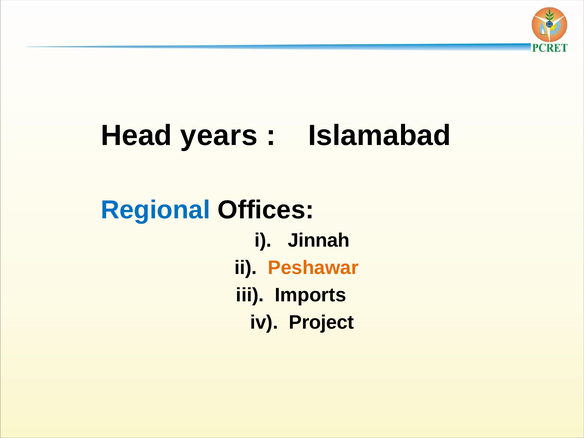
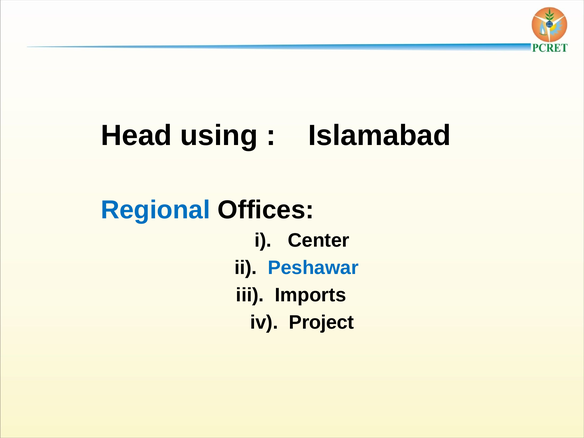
years: years -> using
Jinnah: Jinnah -> Center
Peshawar colour: orange -> blue
